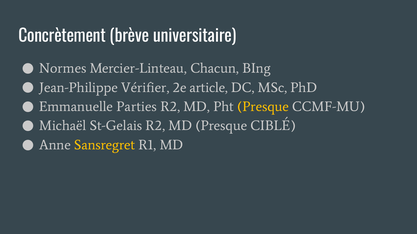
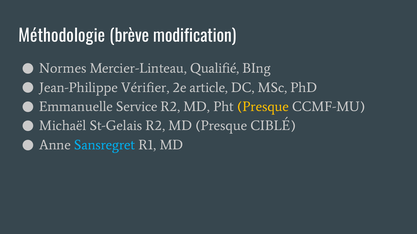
Concrètement: Concrètement -> Méthodologie
universitaire: universitaire -> modification
Chacun: Chacun -> Qualifié
Parties: Parties -> Service
Sansregret colour: yellow -> light blue
